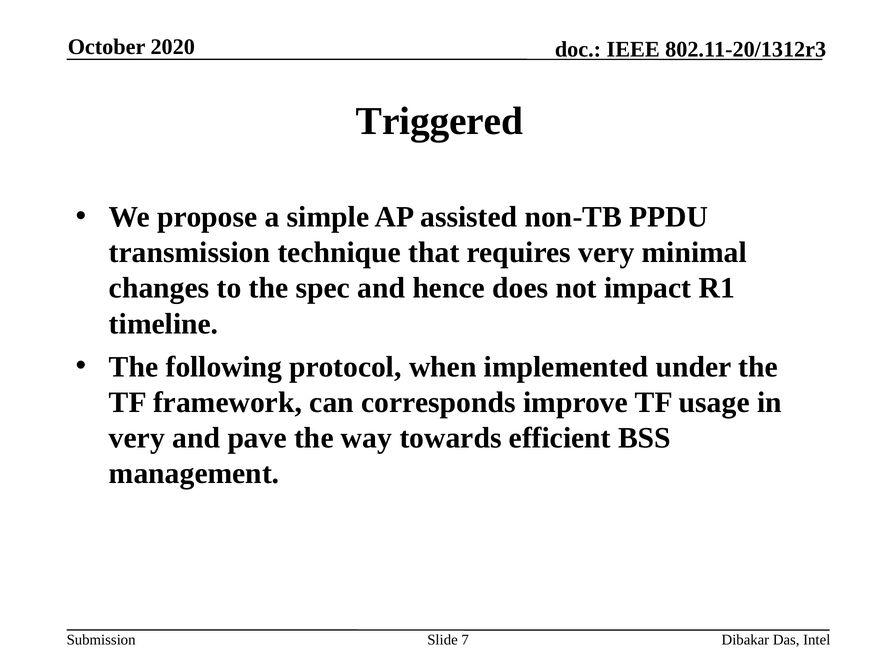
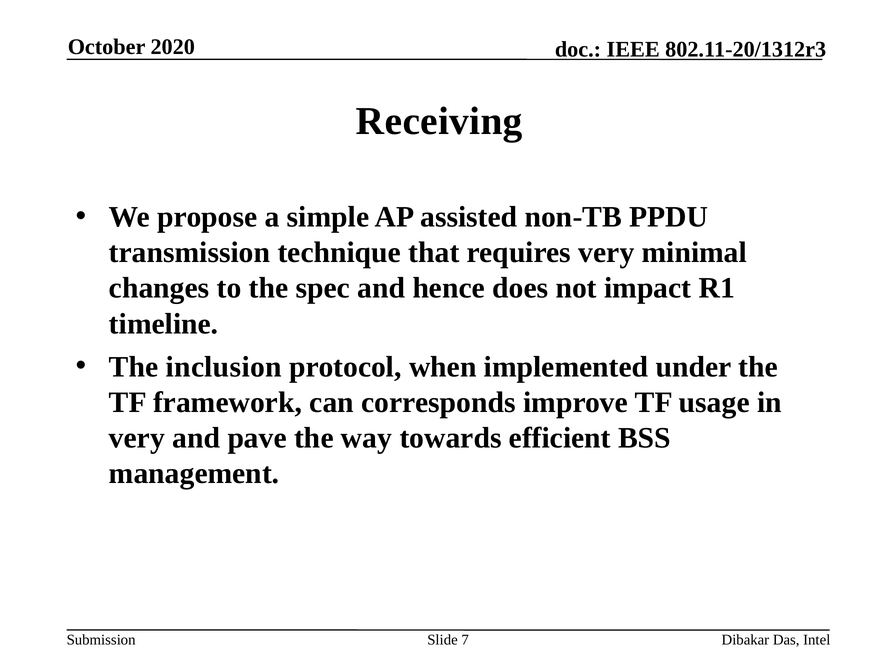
Triggered: Triggered -> Receiving
following: following -> inclusion
